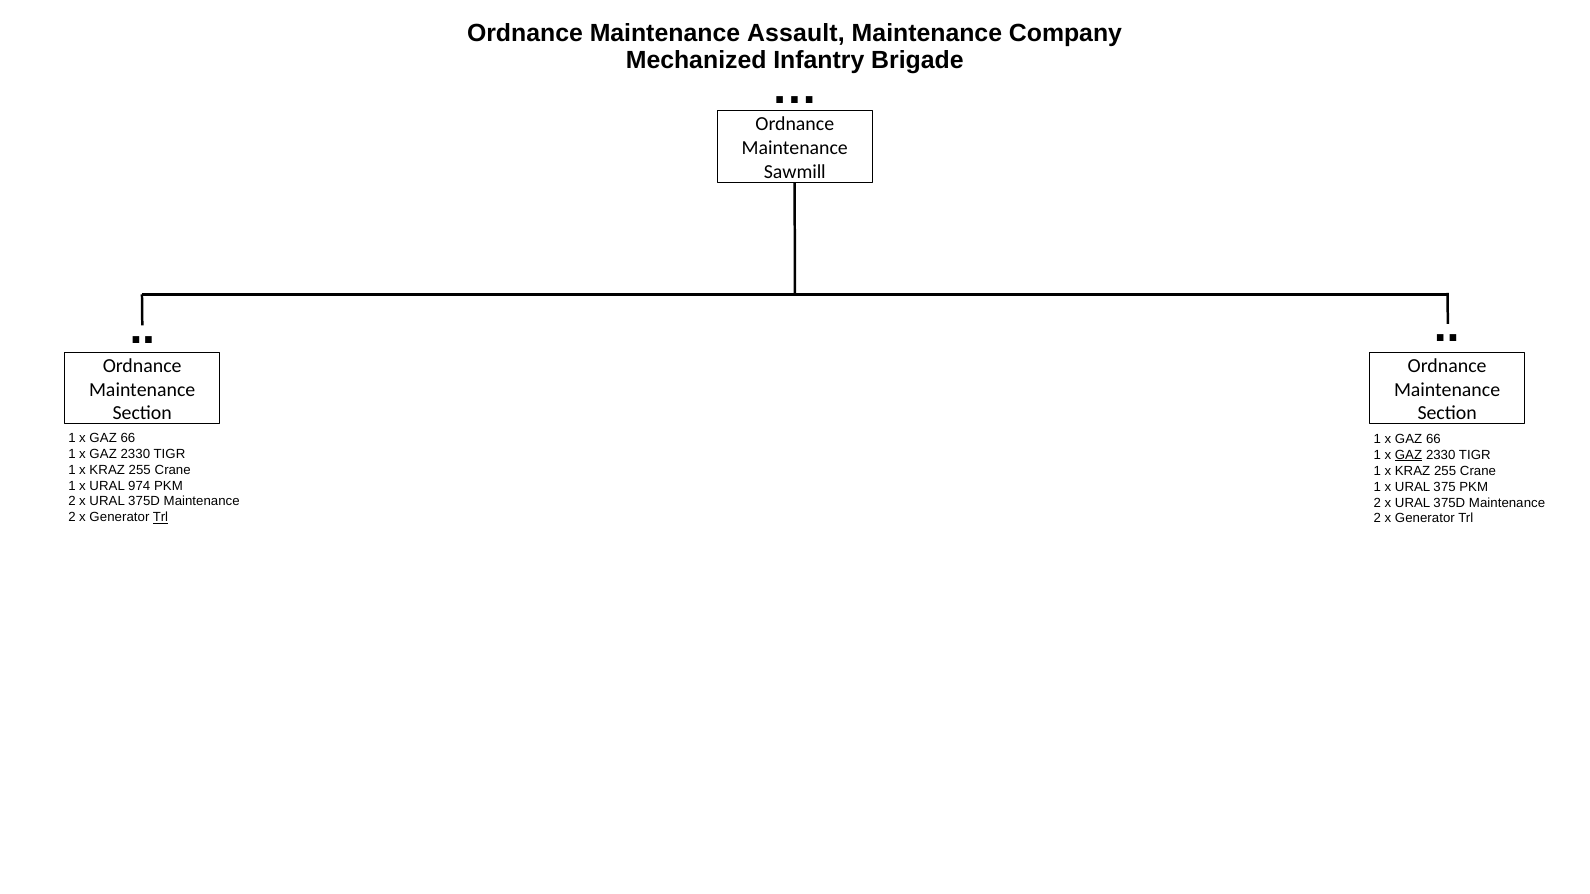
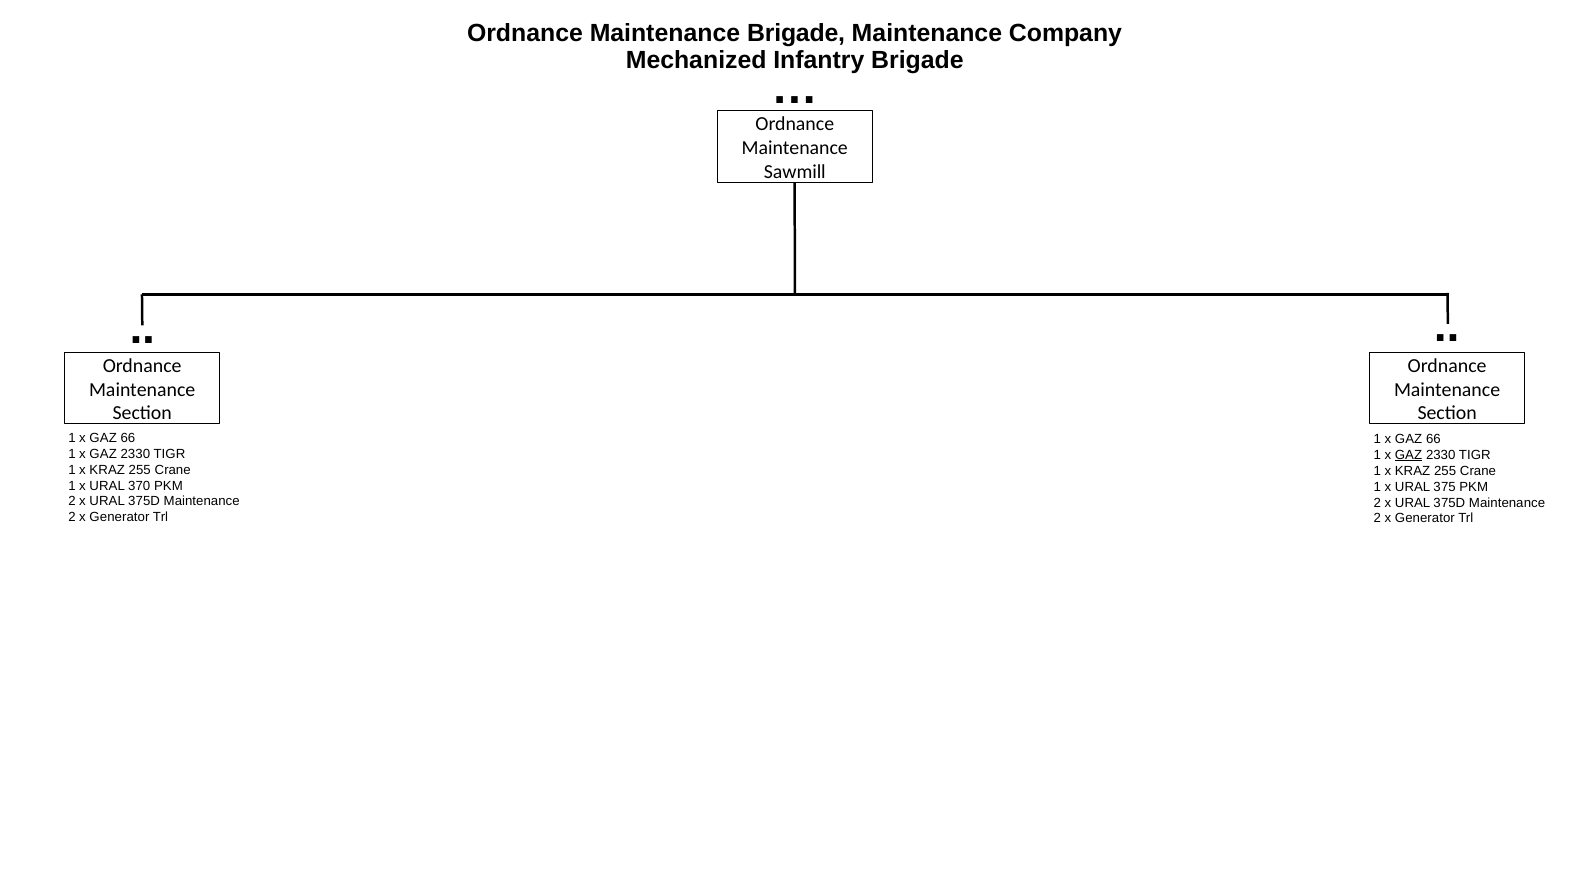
Maintenance Assault: Assault -> Brigade
974: 974 -> 370
Trl at (161, 518) underline: present -> none
